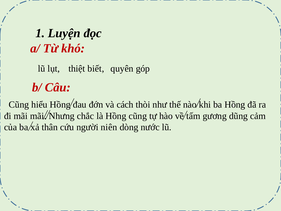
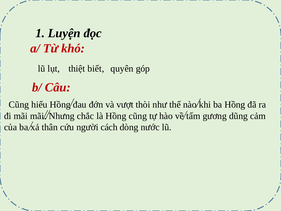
cách: cách -> vượt
niên: niên -> cách
